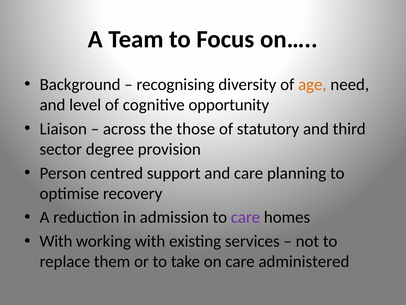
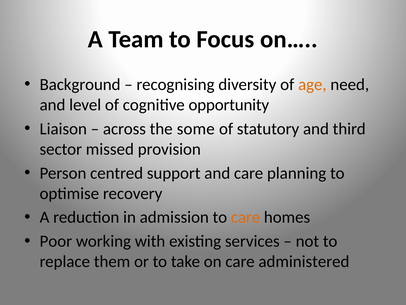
those: those -> some
degree: degree -> missed
care at (246, 217) colour: purple -> orange
With at (56, 241): With -> Poor
